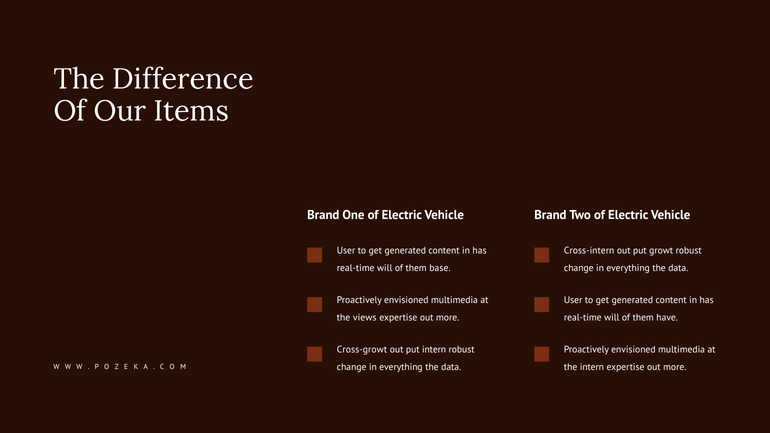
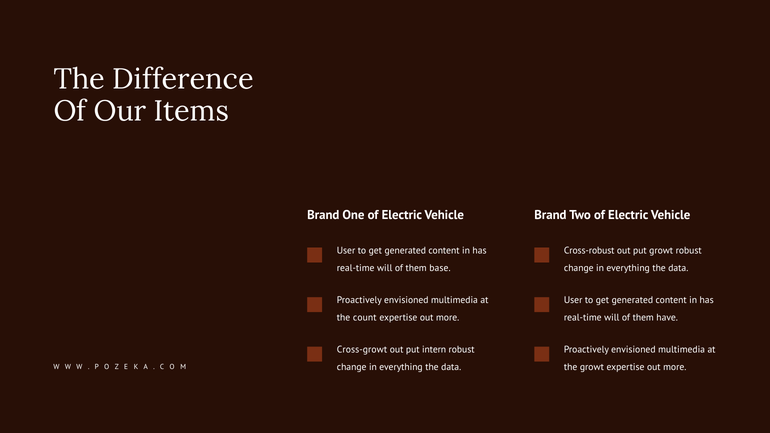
Cross-intern: Cross-intern -> Cross-robust
views: views -> count
the intern: intern -> growt
